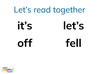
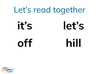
fell: fell -> hill
